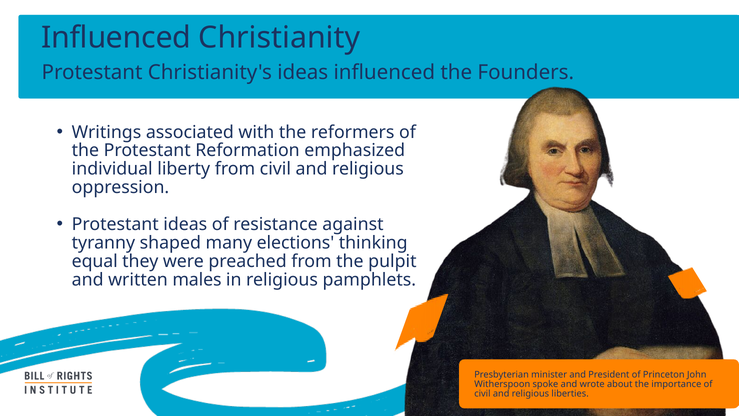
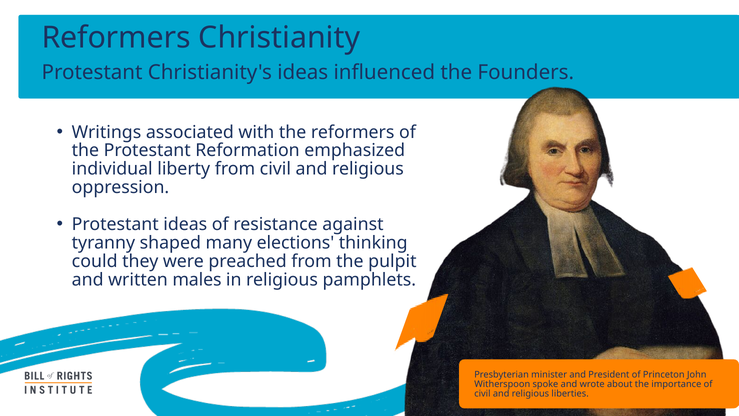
Influenced at (116, 38): Influenced -> Reformers
equal: equal -> could
